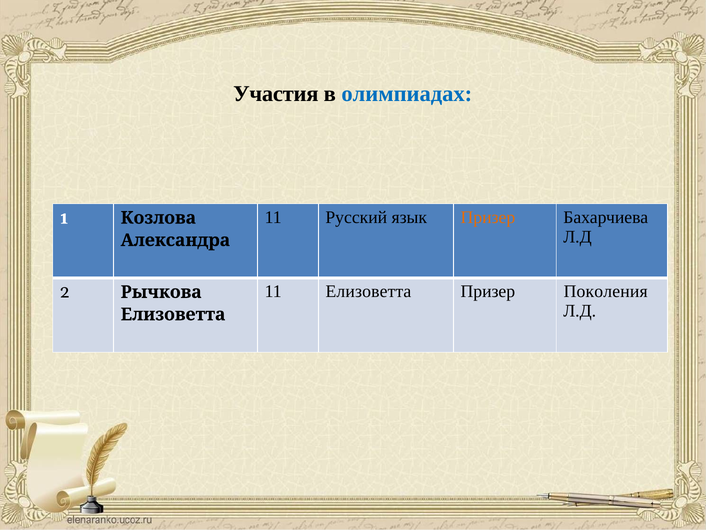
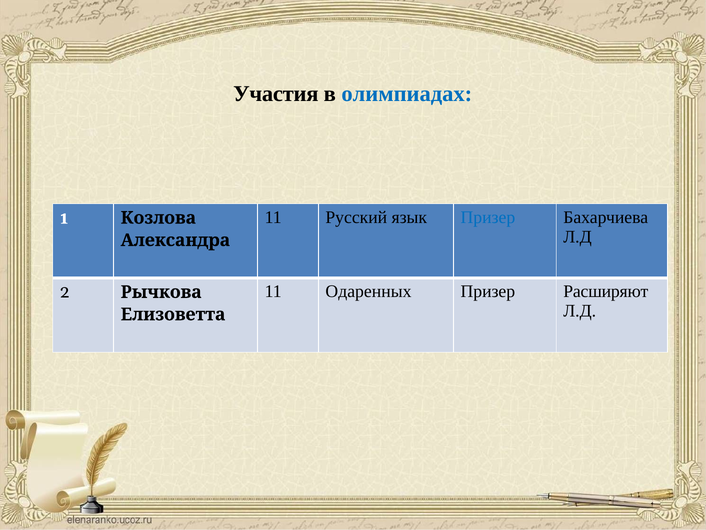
Призер at (488, 217) colour: orange -> blue
11 Елизоветта: Елизоветта -> Одаренных
Поколения: Поколения -> Расширяют
